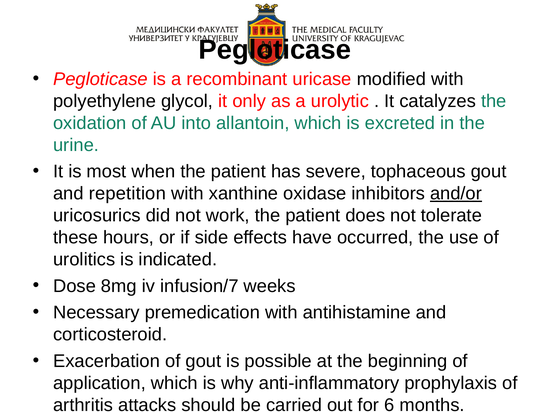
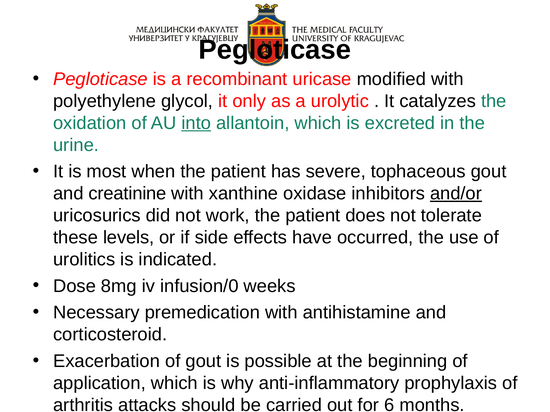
into underline: none -> present
repetition: repetition -> creatinine
hours: hours -> levels
infusion/7: infusion/7 -> infusion/0
